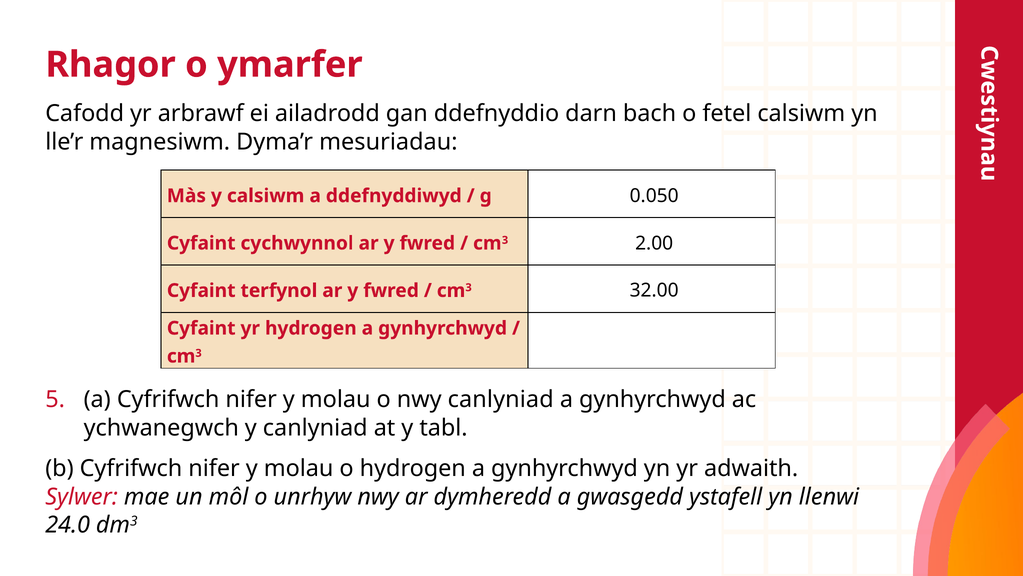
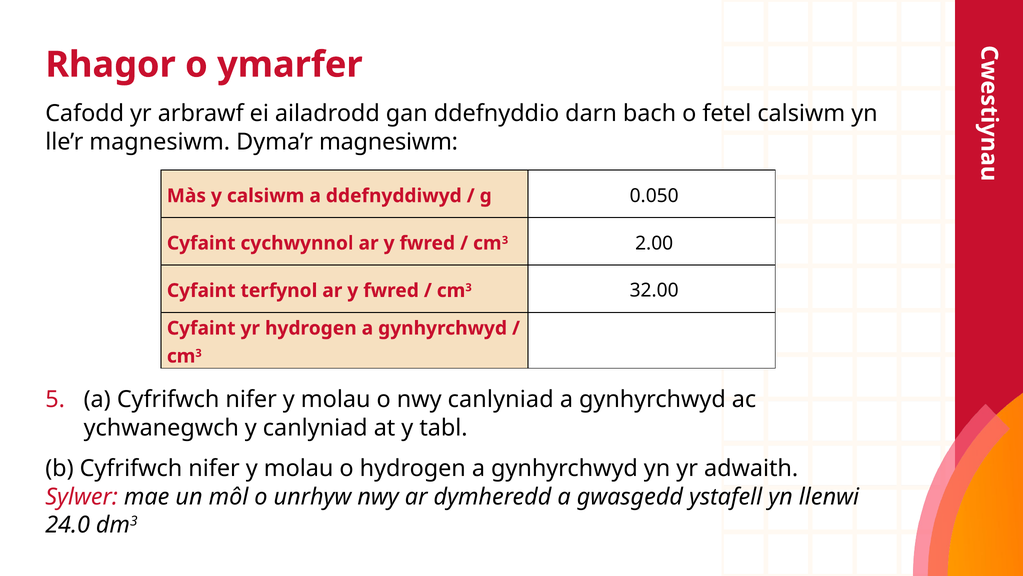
Dyma’r mesuriadau: mesuriadau -> magnesiwm
